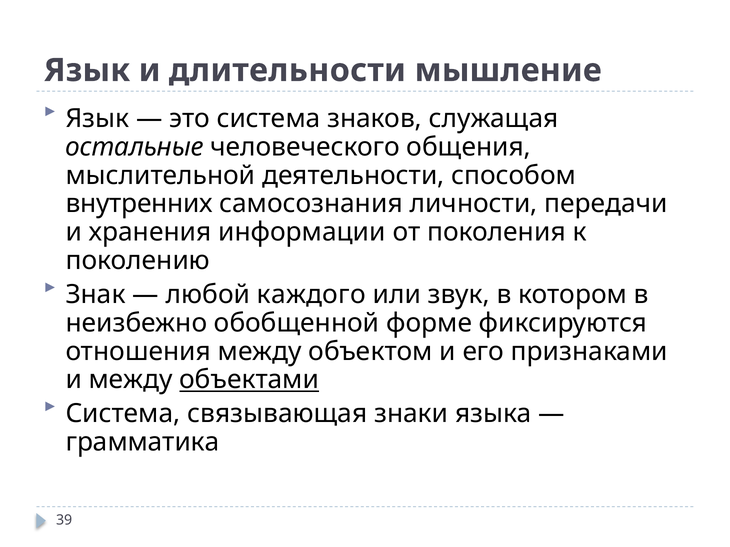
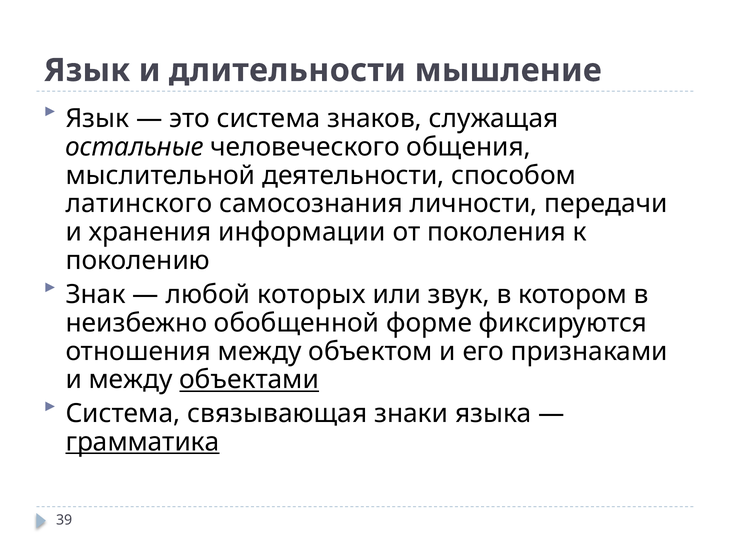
внутренних: внутренних -> латинского
каждого: каждого -> которых
грамматика underline: none -> present
